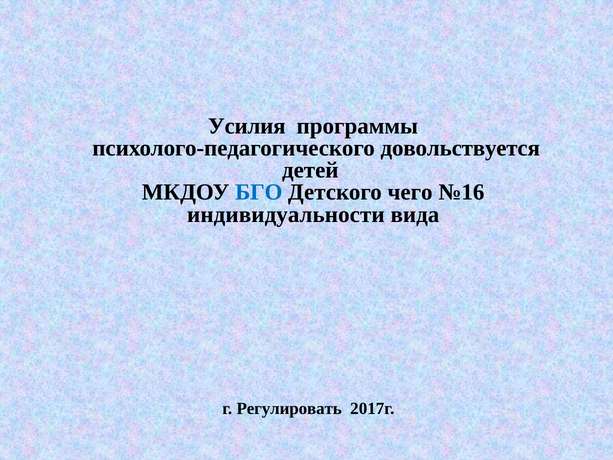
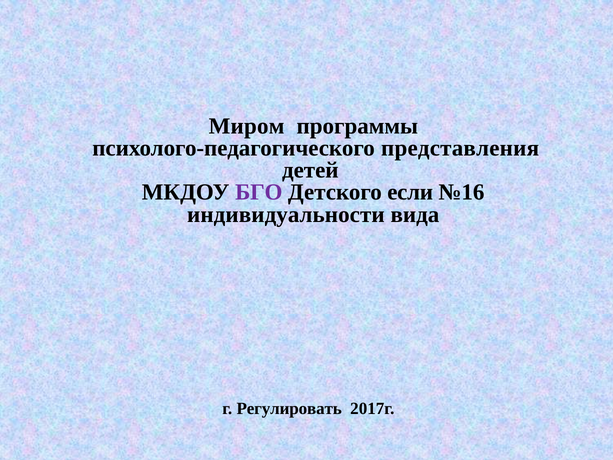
Усилия: Усилия -> Миром
довольствуется: довольствуется -> представления
БГО colour: blue -> purple
чего: чего -> если
